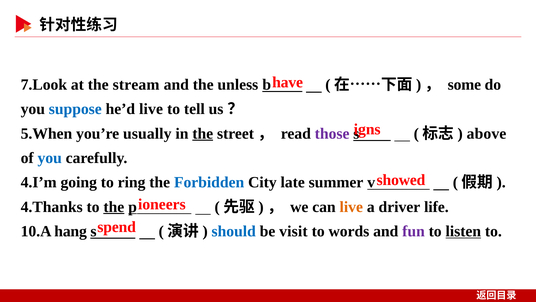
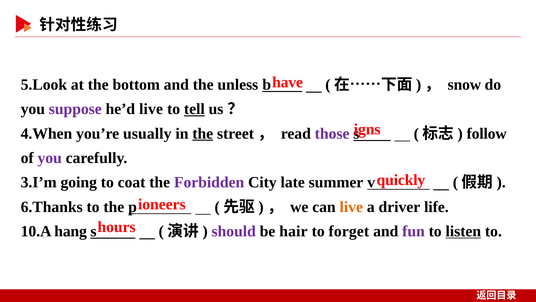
7.Look: 7.Look -> 5.Look
stream: stream -> bottom
some: some -> snow
suppose colour: blue -> purple
tell underline: none -> present
5.When: 5.When -> 4.When
above: above -> follow
you at (50, 158) colour: blue -> purple
showed: showed -> quickly
4.I’m: 4.I’m -> 3.I’m
ring: ring -> coat
Forbidden colour: blue -> purple
4.Thanks: 4.Thanks -> 6.Thanks
the at (114, 206) underline: present -> none
spend: spend -> hours
should colour: blue -> purple
visit: visit -> hair
words: words -> forget
